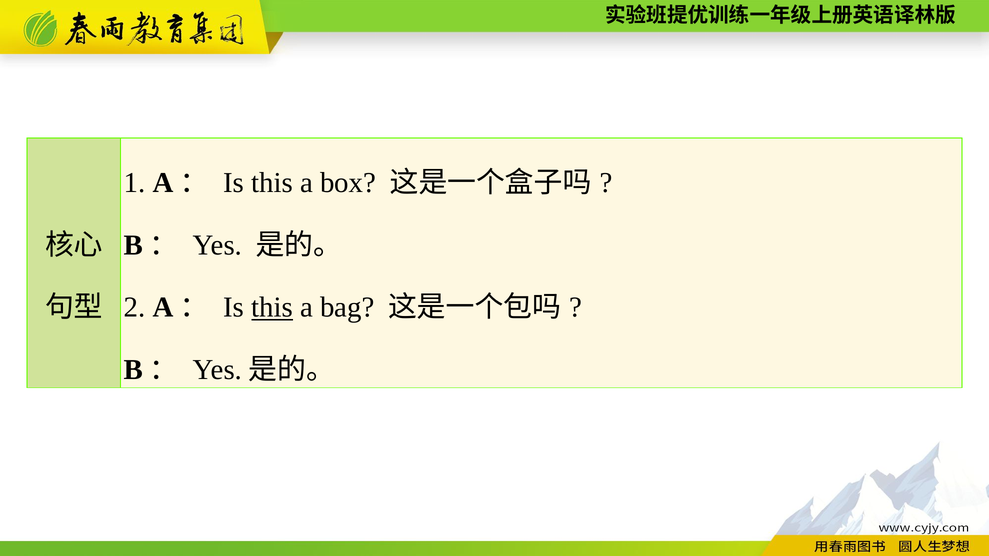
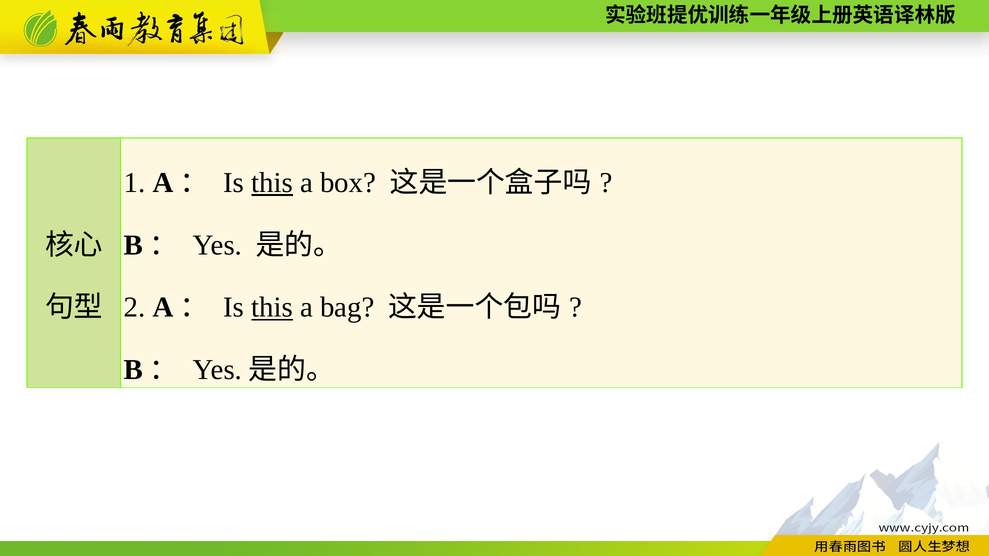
this at (272, 183) underline: none -> present
